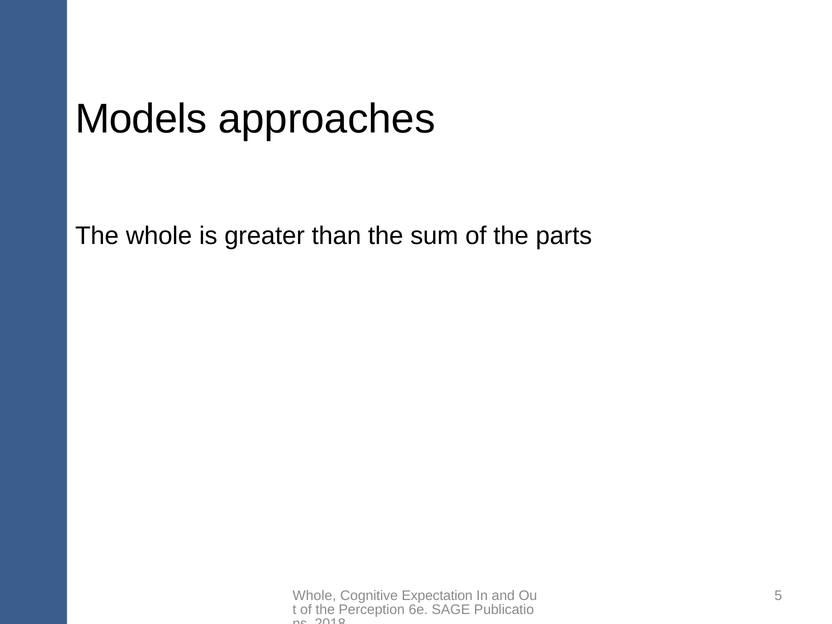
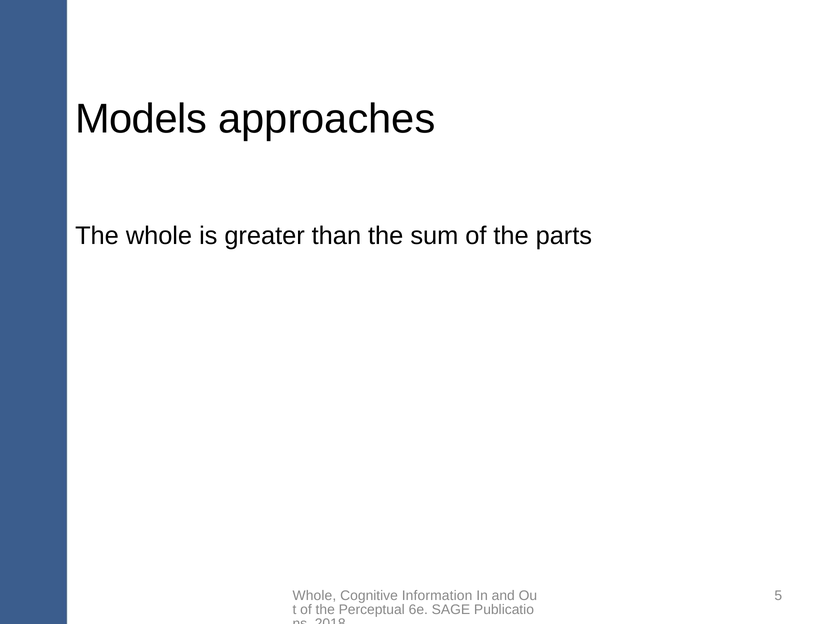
Expectation: Expectation -> Information
Perception: Perception -> Perceptual
